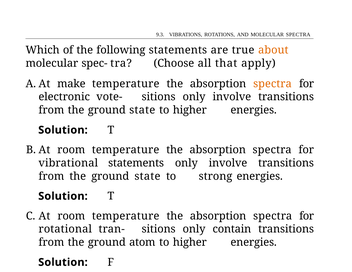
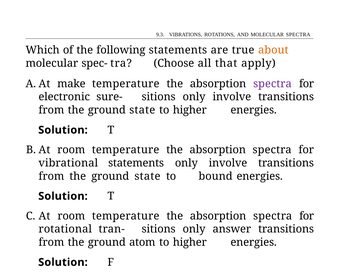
spectra at (272, 84) colour: orange -> purple
vote-: vote- -> sure-
strong: strong -> bound
contain: contain -> answer
